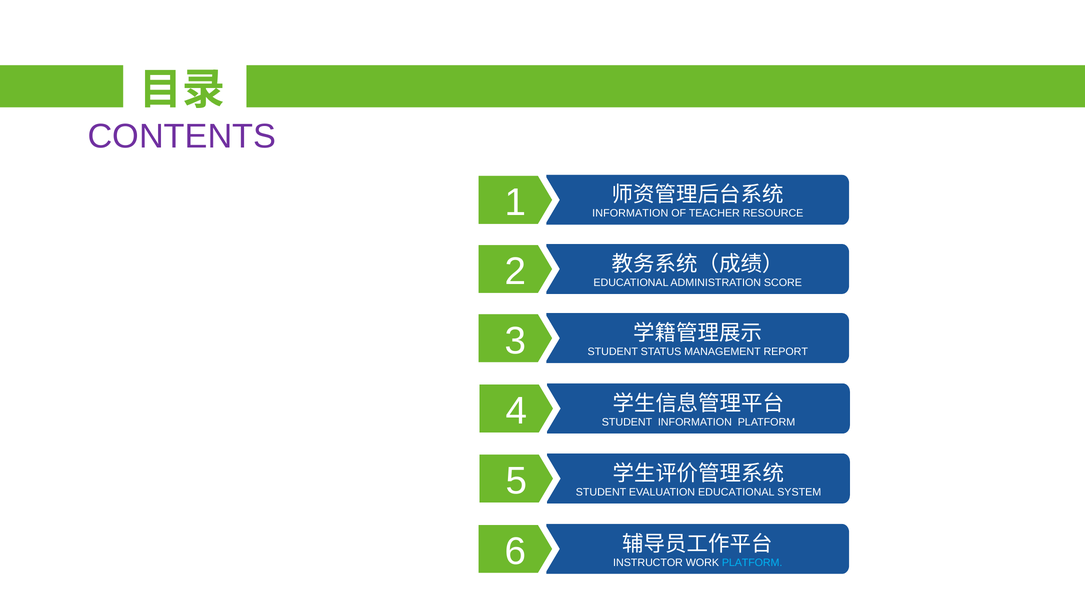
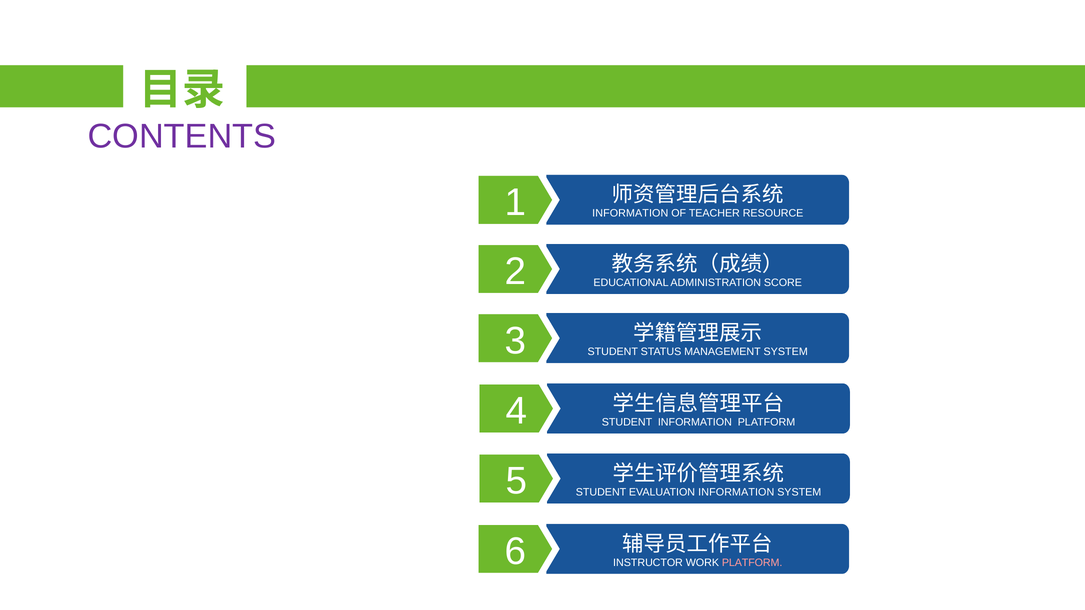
MANAGEMENT REPORT: REPORT -> SYSTEM
EVALUATION EDUCATIONAL: EDUCATIONAL -> INFORMATION
PLATFORM at (752, 563) colour: light blue -> pink
